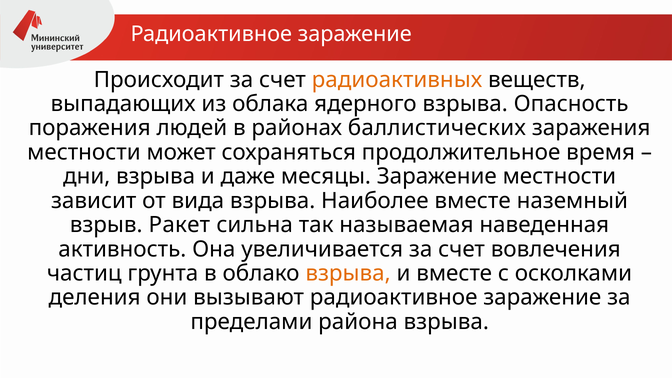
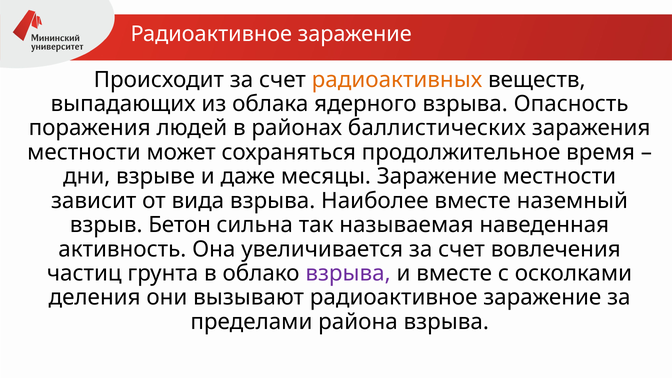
дни взрыва: взрыва -> взрыве
Ракет: Ракет -> Бетон
взрыва at (348, 273) colour: orange -> purple
